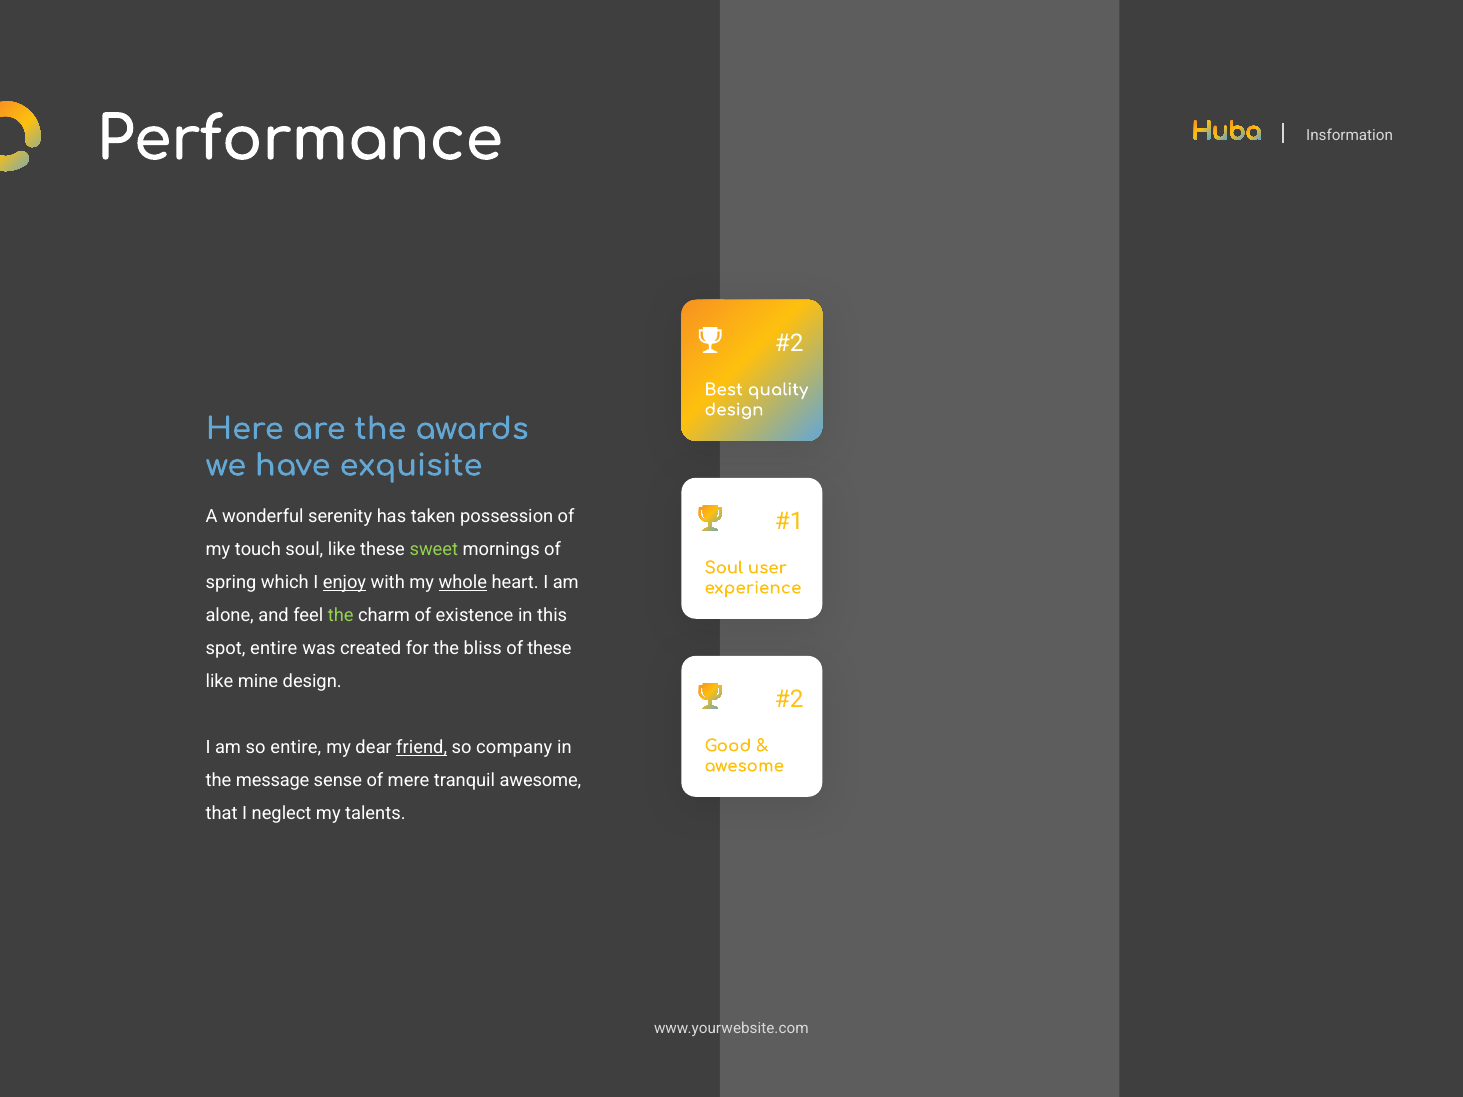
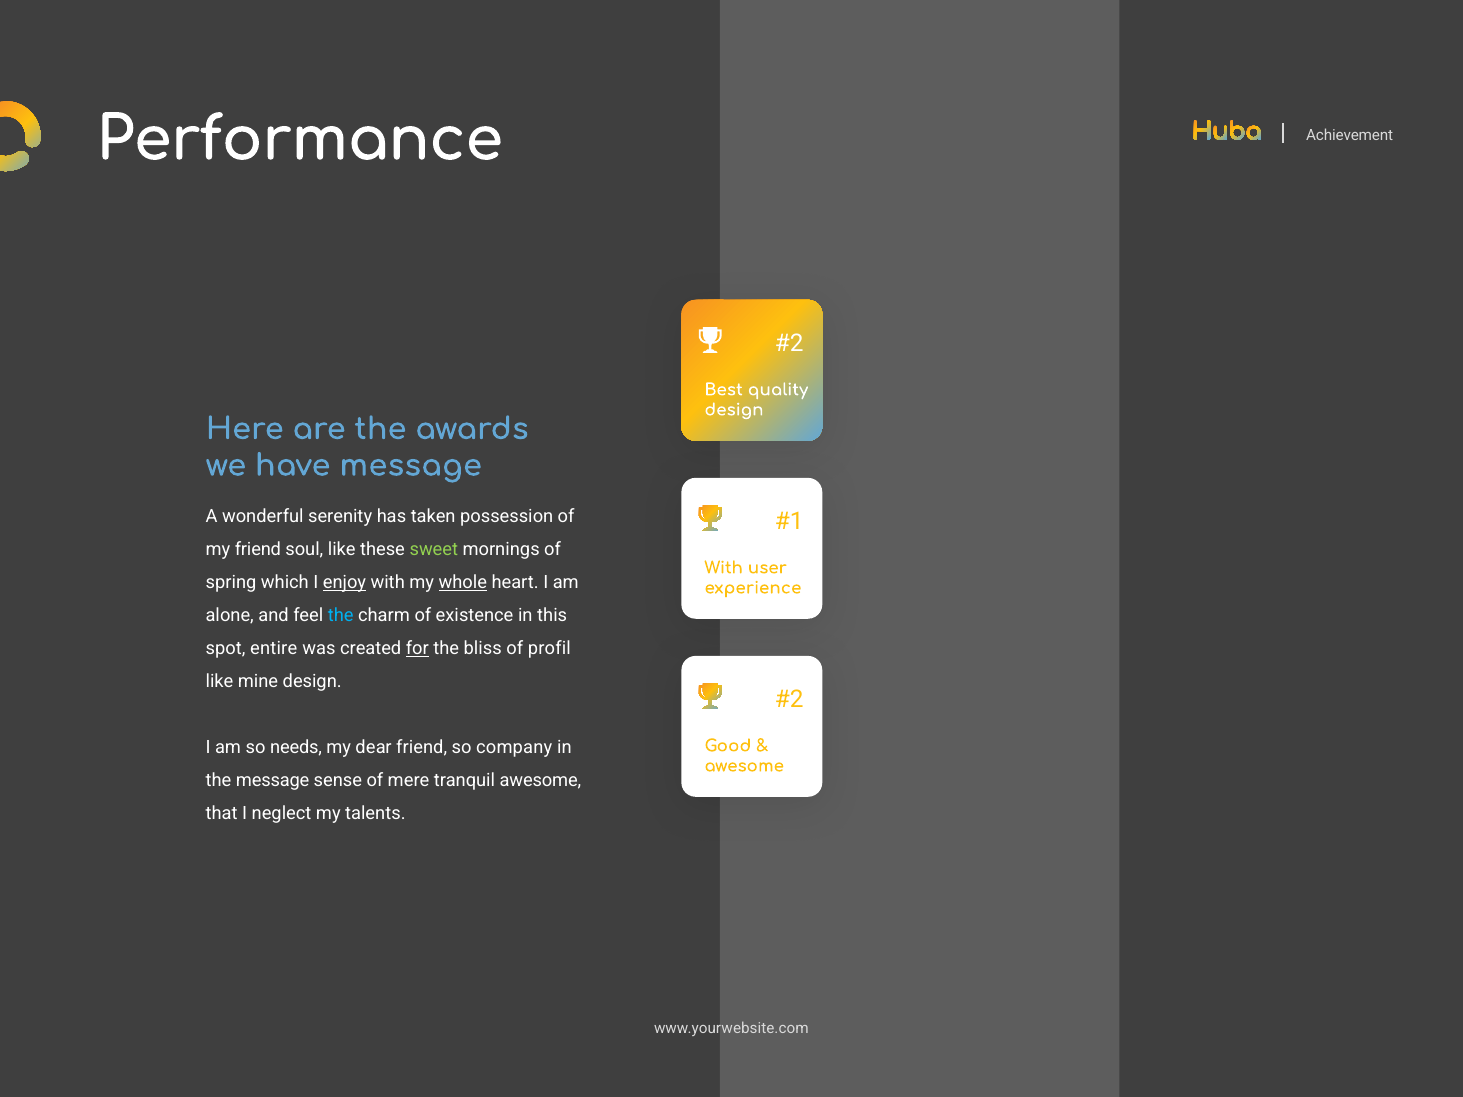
Insformation: Insformation -> Achievement
have exquisite: exquisite -> message
my touch: touch -> friend
Soul at (724, 568): Soul -> With
the at (341, 616) colour: light green -> light blue
for underline: none -> present
of these: these -> profil
so entire: entire -> needs
friend at (422, 748) underline: present -> none
